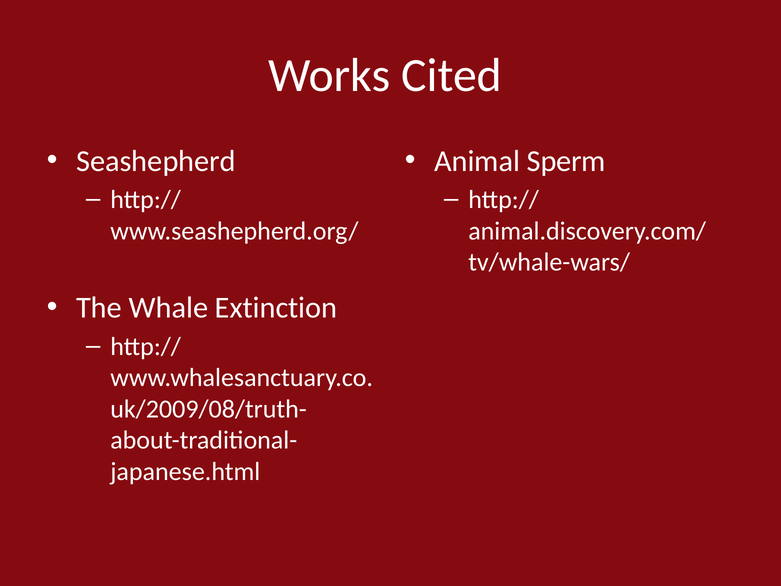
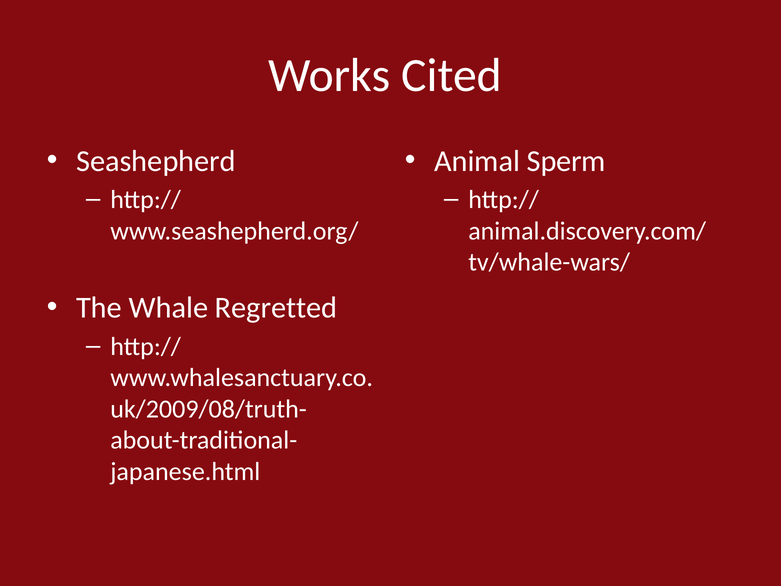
Extinction: Extinction -> Regretted
